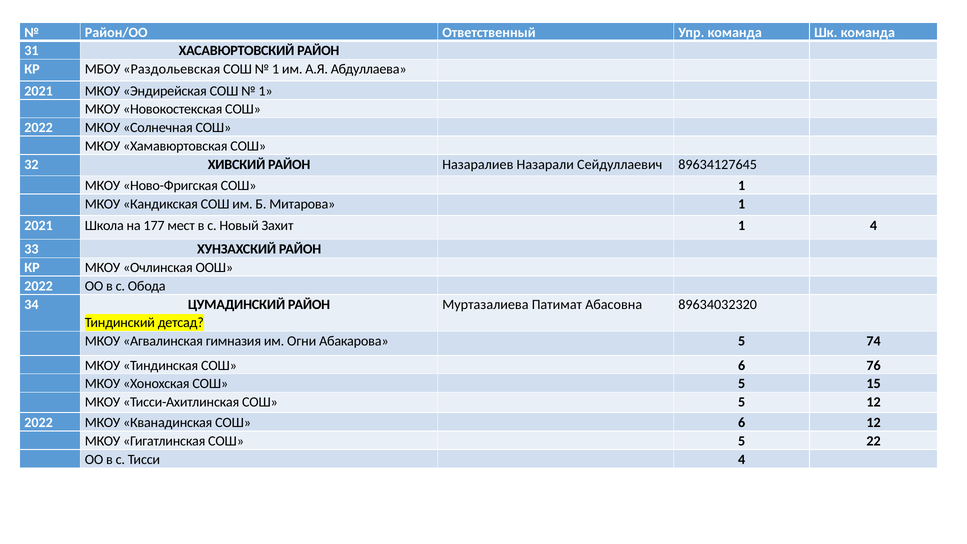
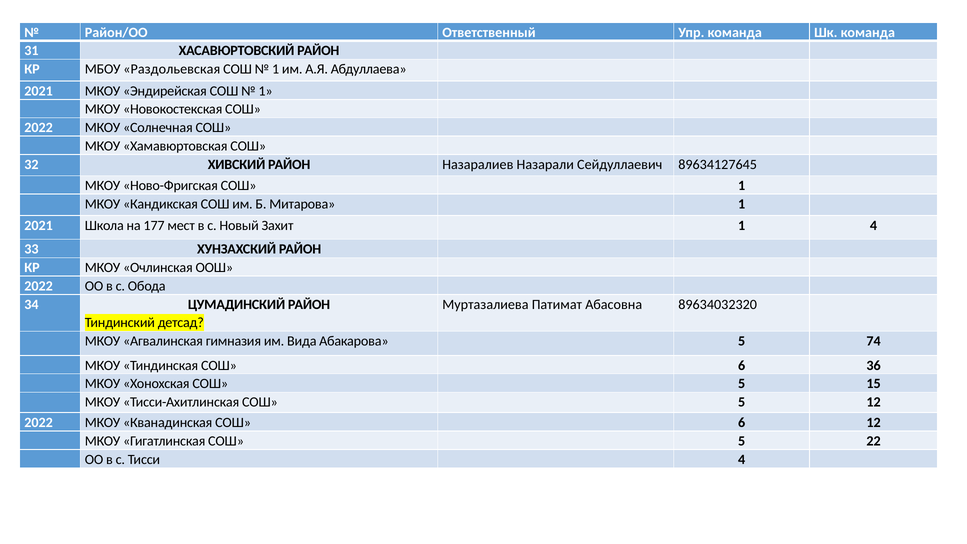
Огни: Огни -> Вида
76: 76 -> 36
